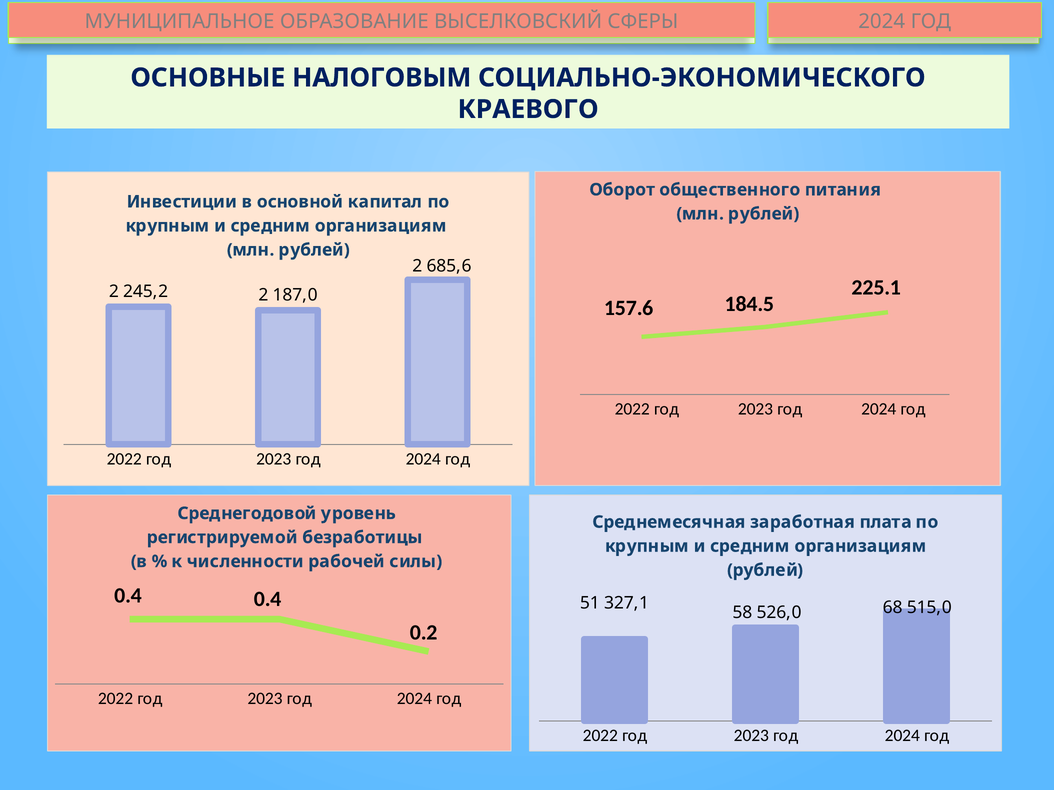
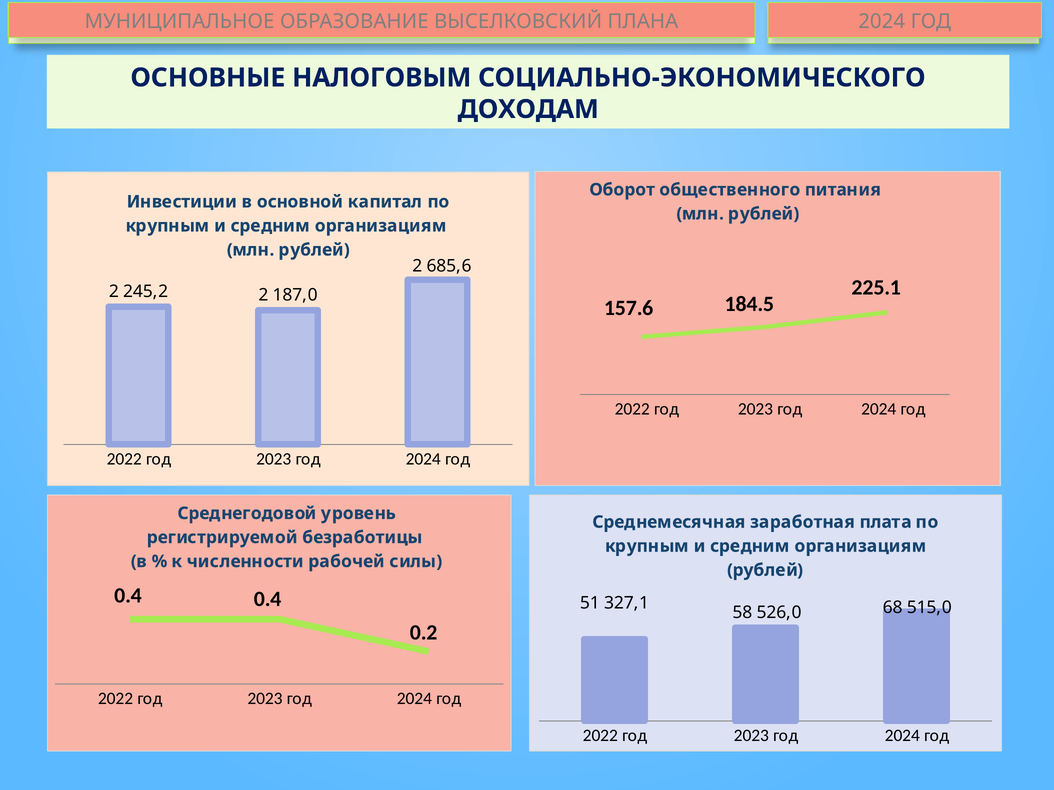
СФЕРЫ: СФЕРЫ -> ПЛАНА
КРАЕВОГО: КРАЕВОГО -> ДОХОДАМ
